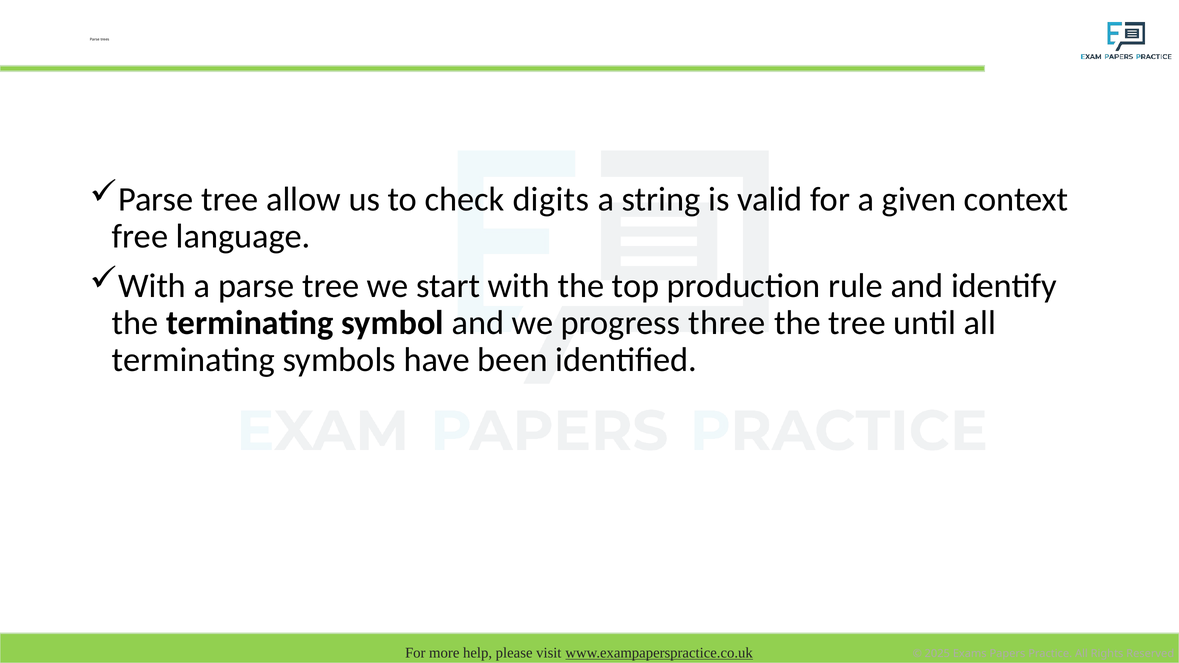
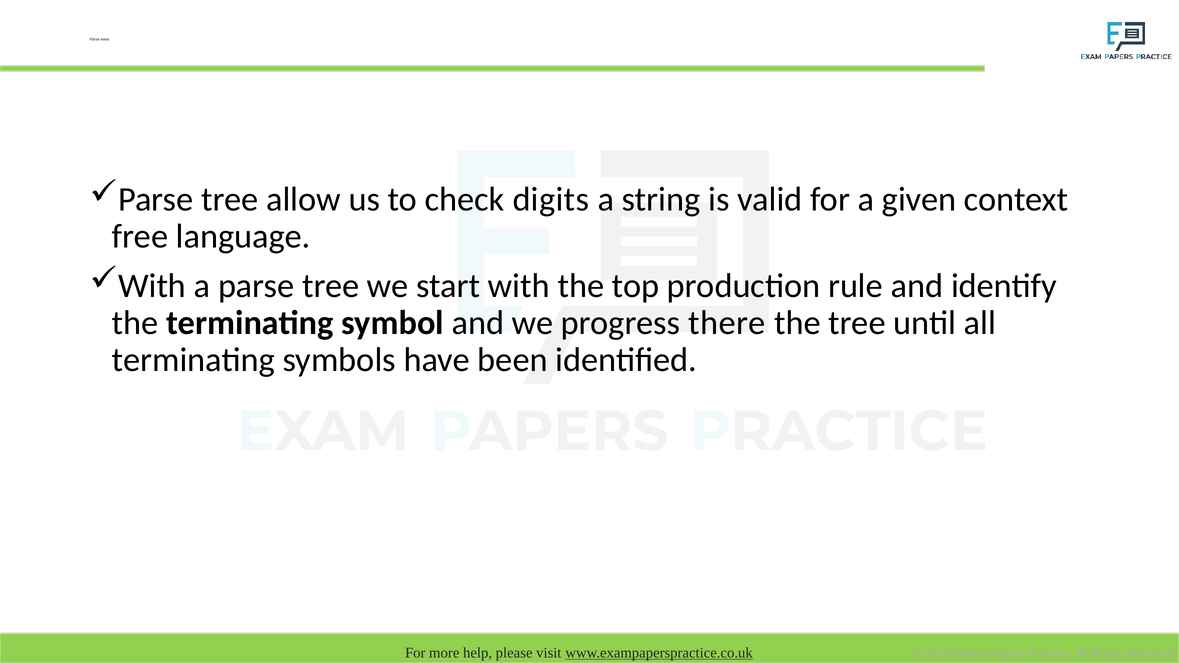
three: three -> there
